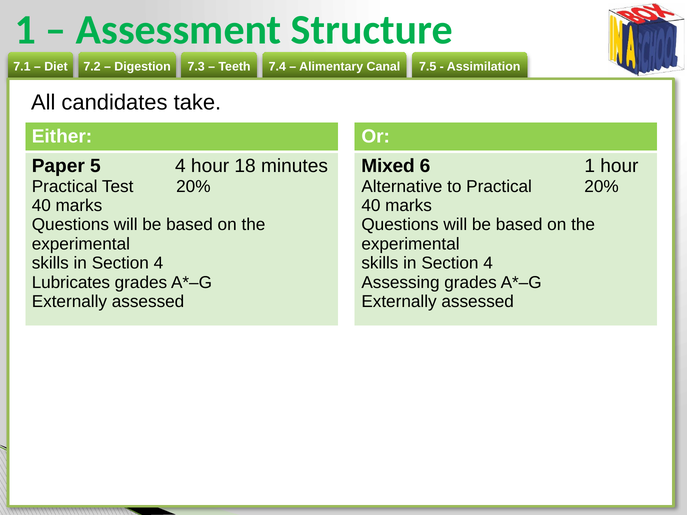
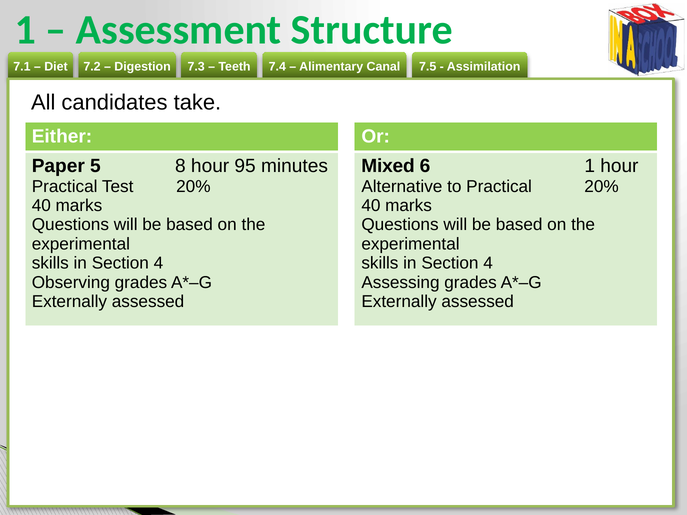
5 4: 4 -> 8
18: 18 -> 95
Lubricates: Lubricates -> Observing
